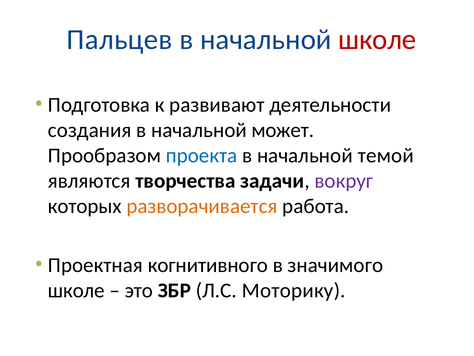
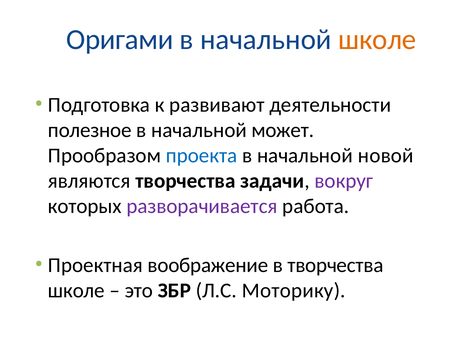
Пальцев: Пальцев -> Оригами
школе at (377, 39) colour: red -> orange
создания: создания -> полезное
темой: темой -> новой
разворачивается colour: orange -> purple
когнитивного: когнитивного -> воображение
в значимого: значимого -> творчества
